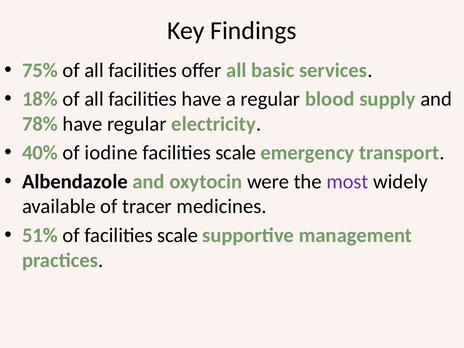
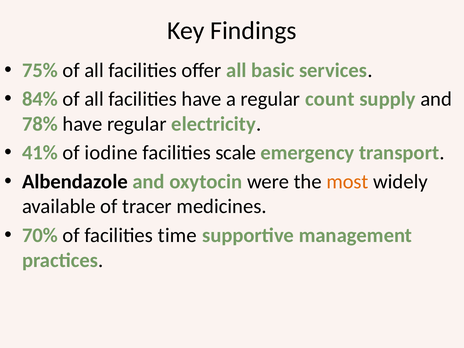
18%: 18% -> 84%
blood: blood -> count
40%: 40% -> 41%
most colour: purple -> orange
51%: 51% -> 70%
of facilities scale: scale -> time
